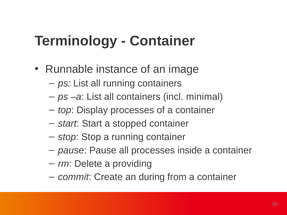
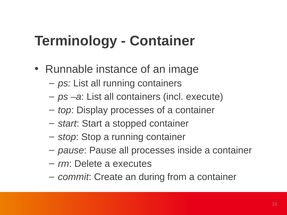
minimal: minimal -> execute
providing: providing -> executes
